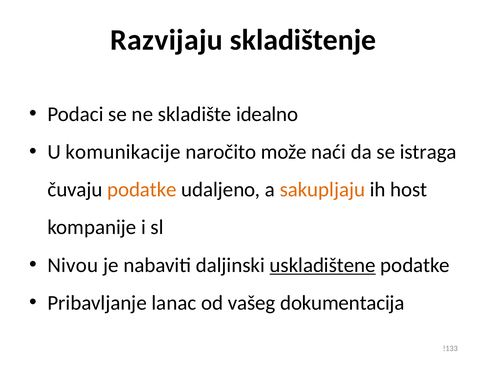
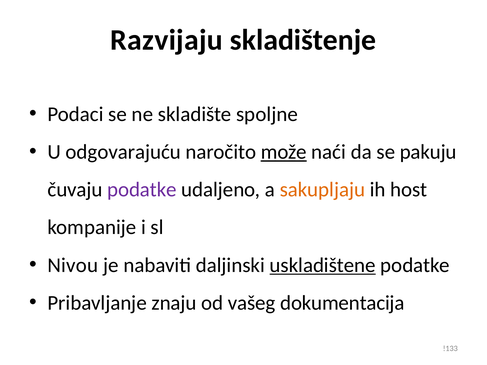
idealno: idealno -> spoljne
komunikacije: komunikacije -> odgovarajuću
može underline: none -> present
istraga: istraga -> pakuju
podatke at (142, 190) colour: orange -> purple
lanac: lanac -> znaju
